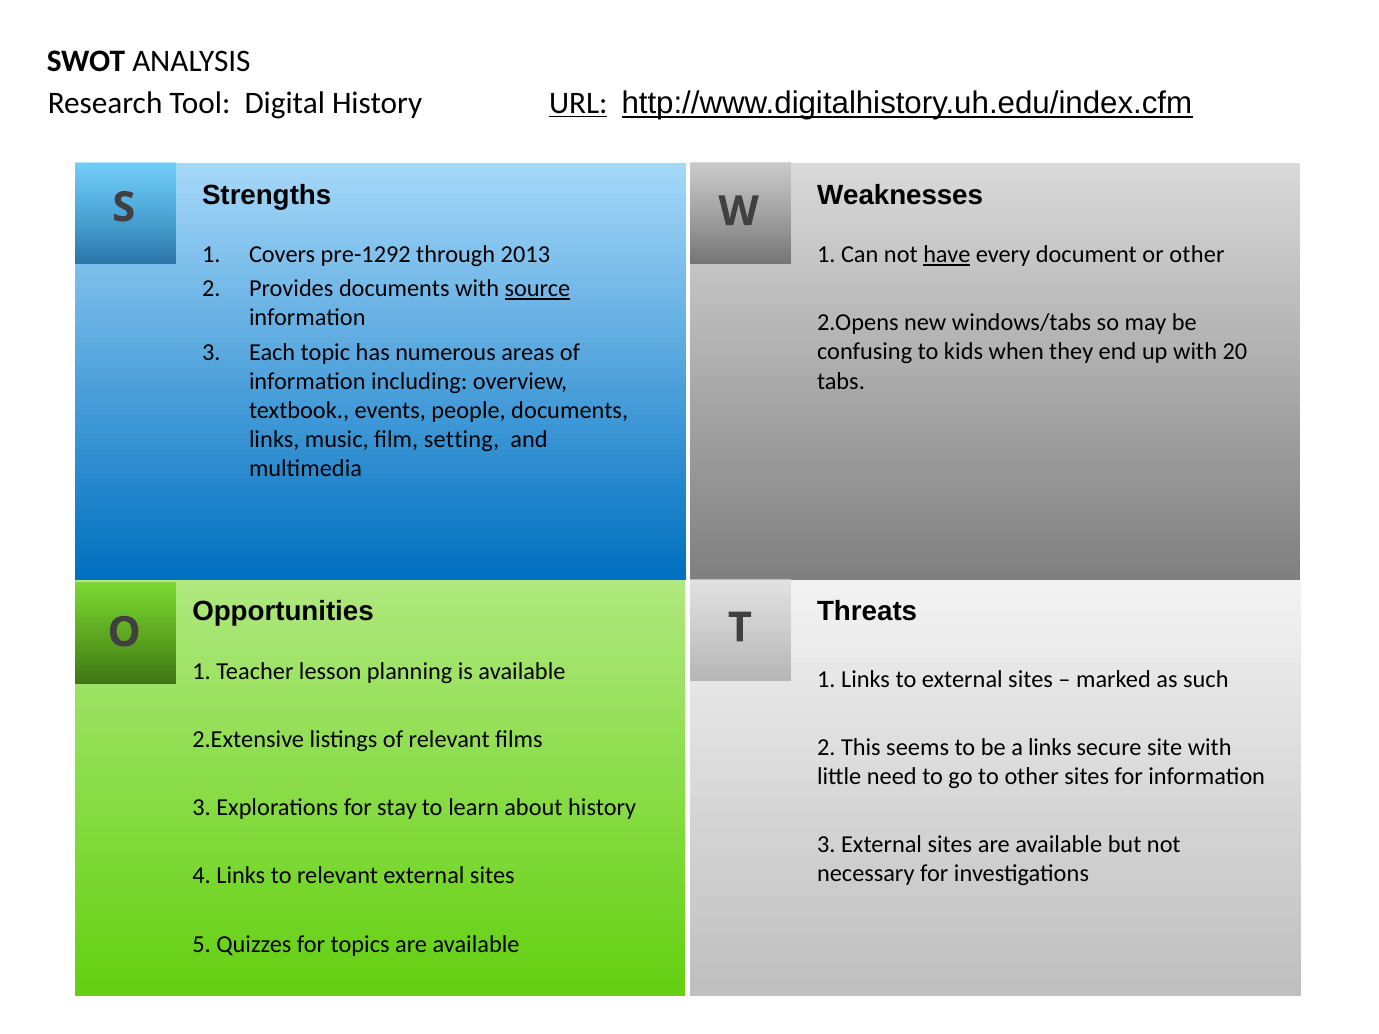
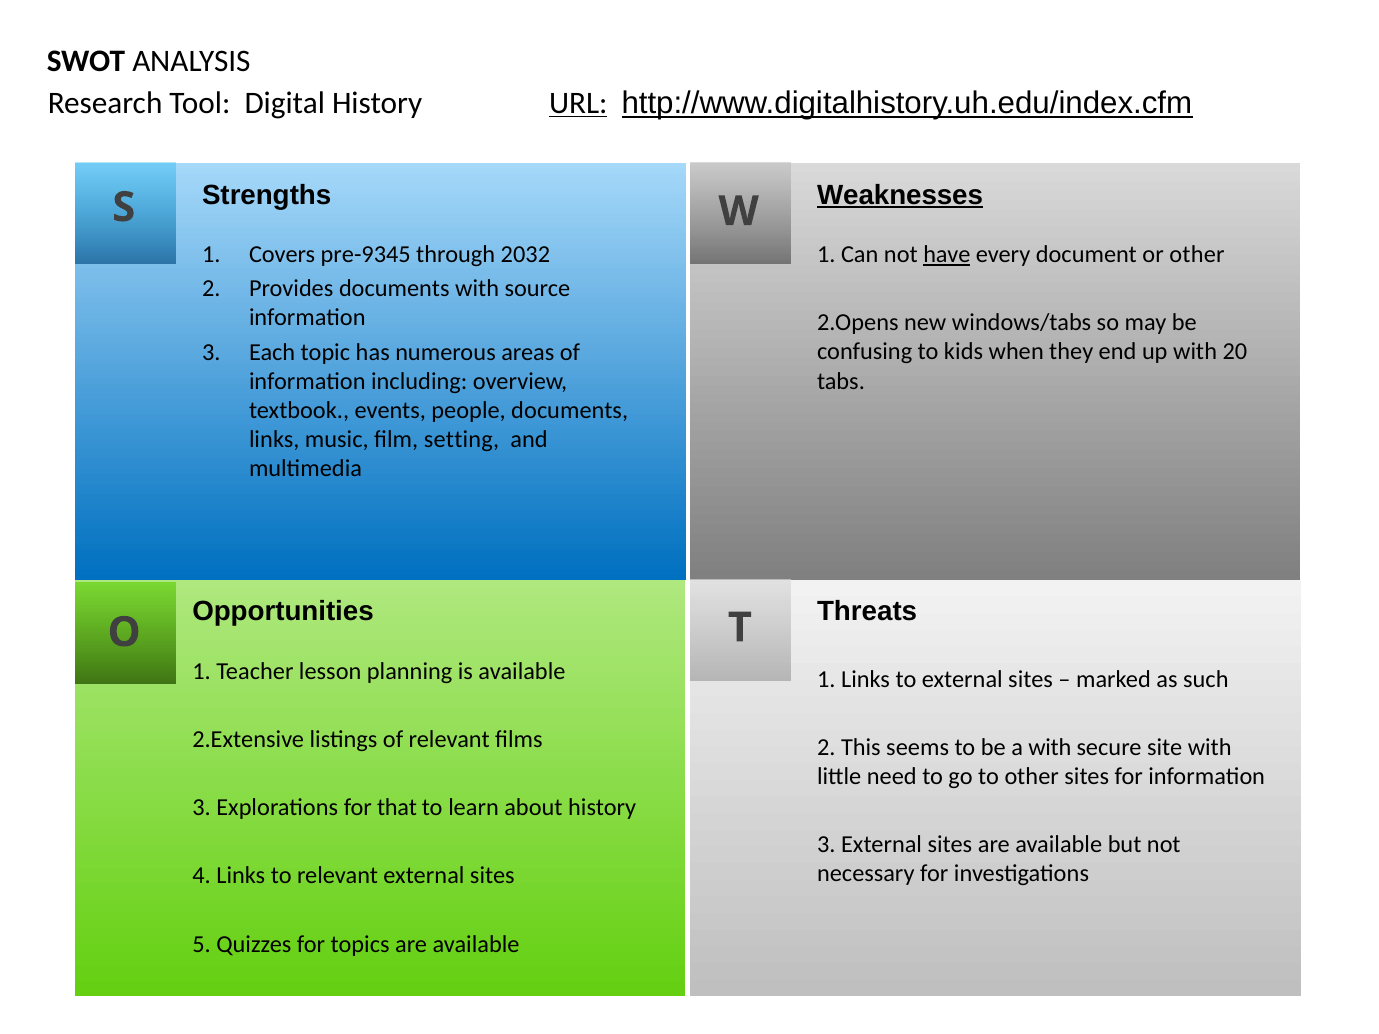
Weaknesses underline: none -> present
pre-1292: pre-1292 -> pre-9345
2013: 2013 -> 2032
source underline: present -> none
a links: links -> with
stay: stay -> that
